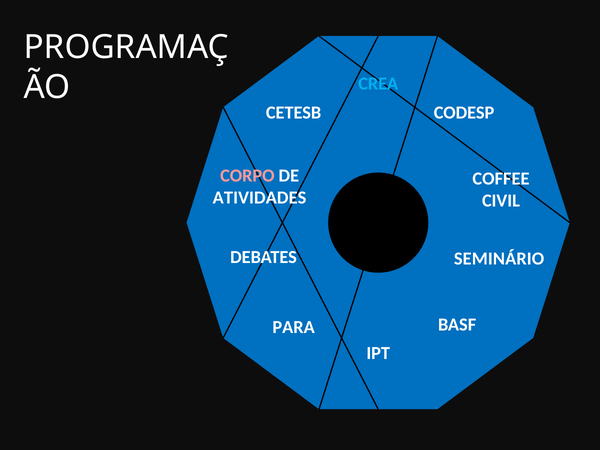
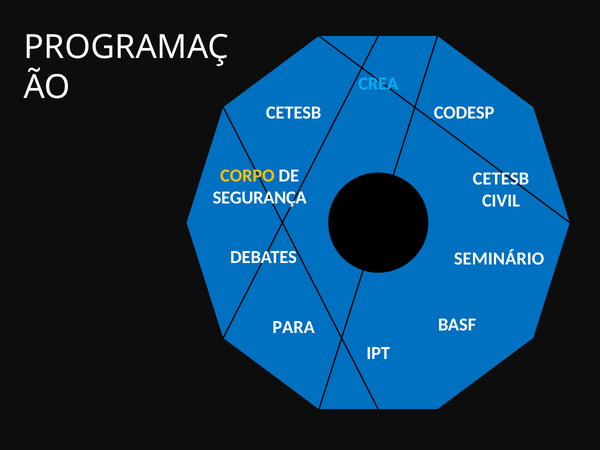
CORPO colour: pink -> yellow
COFFEE at (501, 179): COFFEE -> CETESB
ATIVIDADES: ATIVIDADES -> SEGURANÇA
